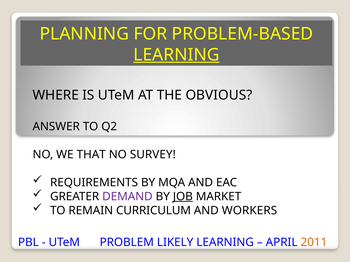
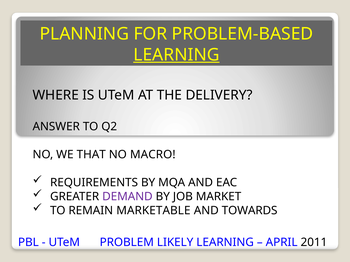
OBVIOUS: OBVIOUS -> DELIVERY
SURVEY: SURVEY -> MACRO
JOB underline: present -> none
CURRICULUM: CURRICULUM -> MARKETABLE
WORKERS: WORKERS -> TOWARDS
2011 colour: orange -> black
